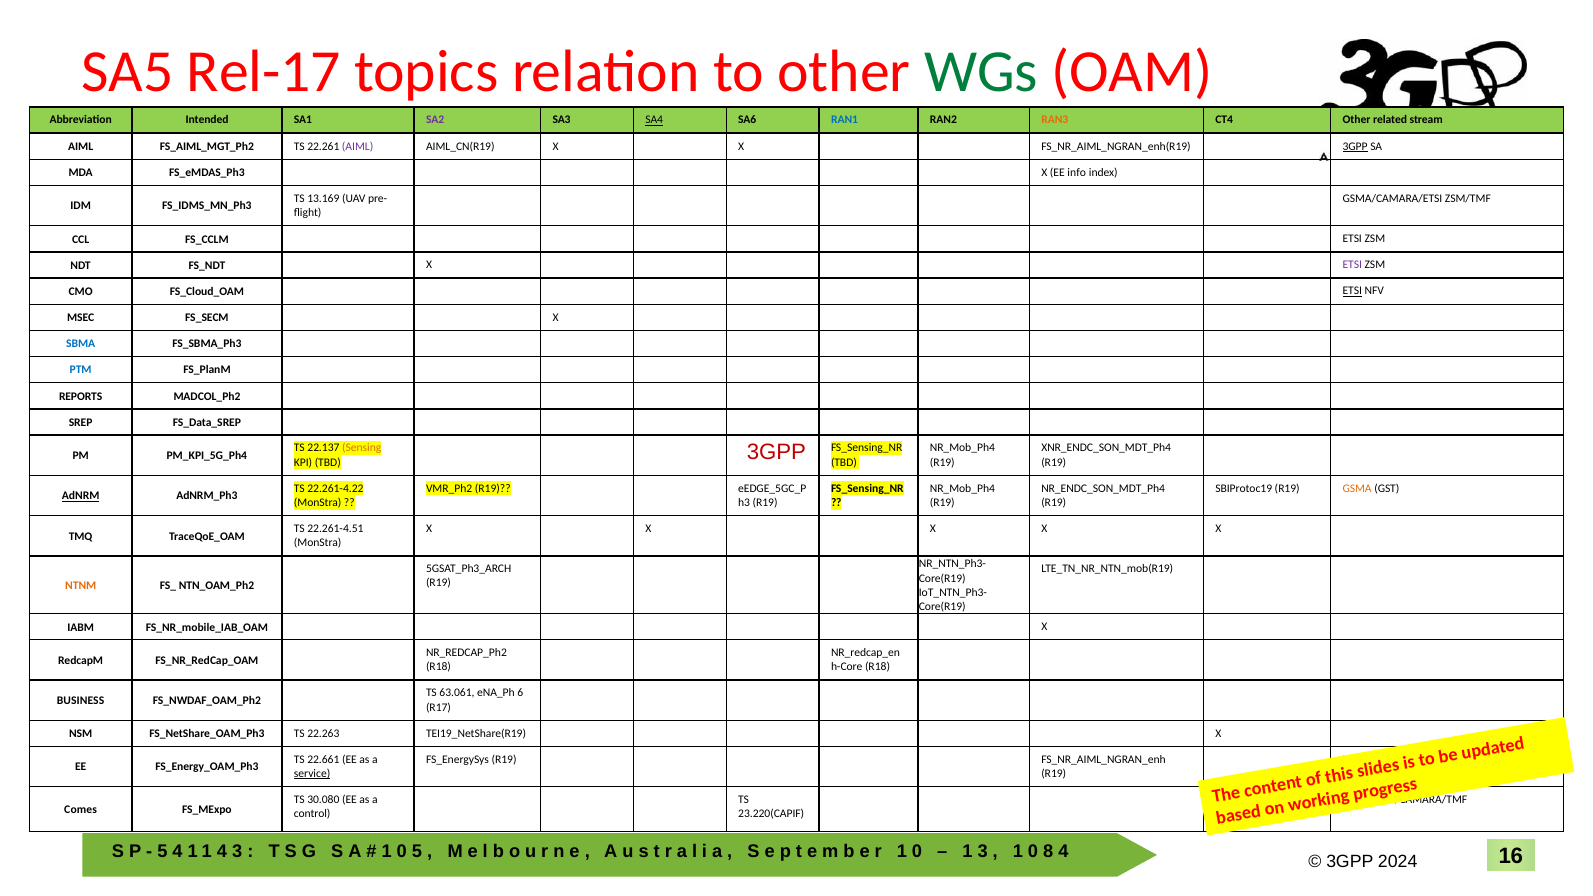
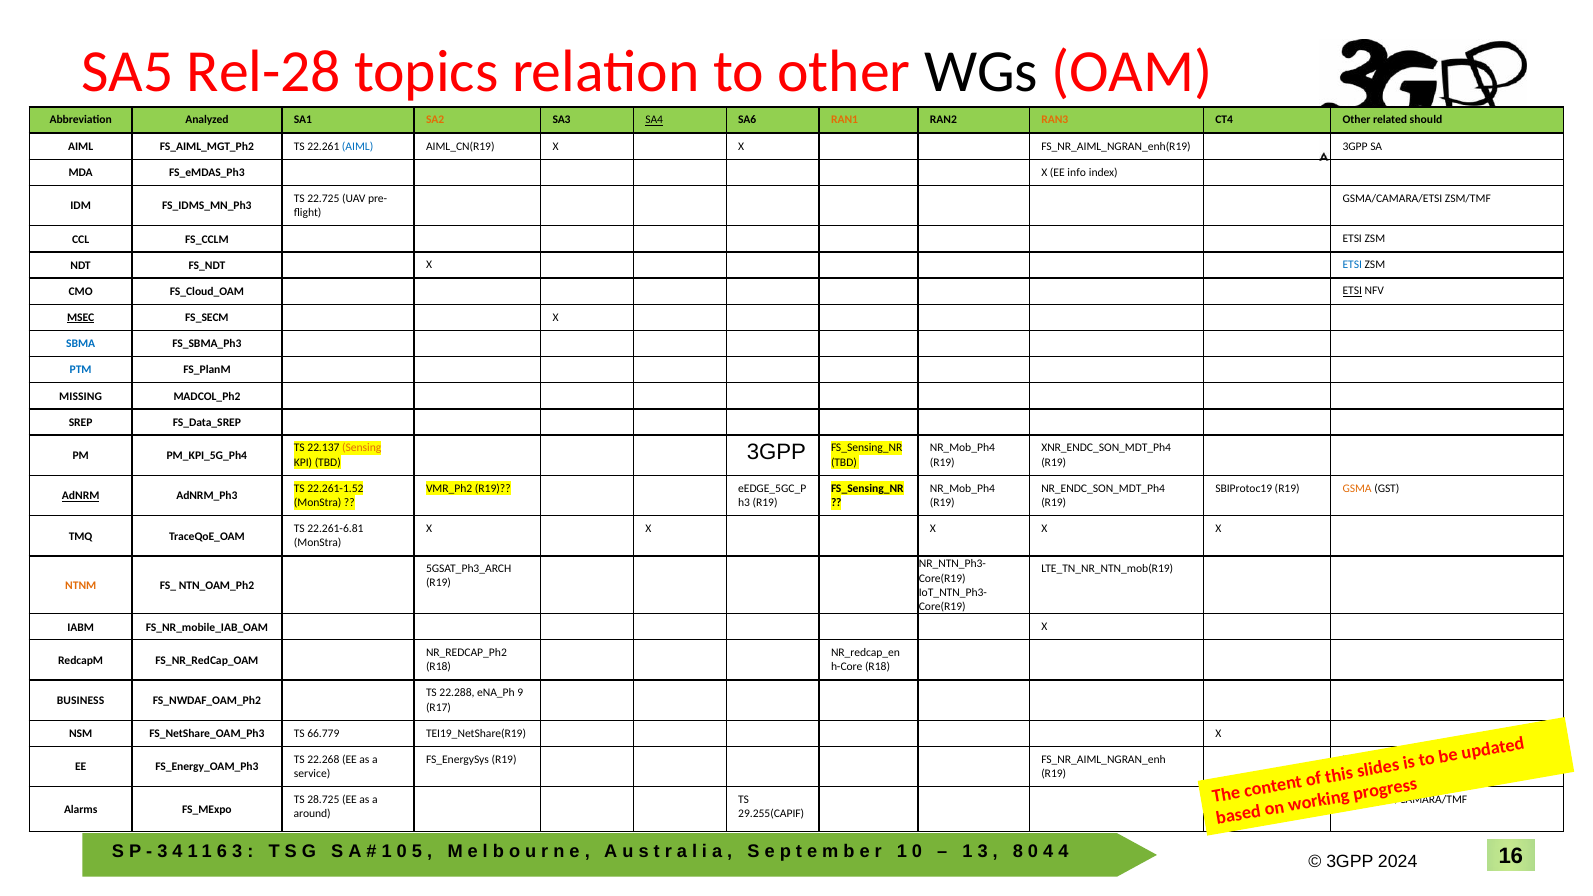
Rel-17: Rel-17 -> Rel-28
WGs colour: green -> black
Intended: Intended -> Analyzed
SA2 colour: purple -> orange
RAN1 colour: blue -> orange
stream: stream -> should
AIML at (358, 146) colour: purple -> blue
3GPP at (1355, 146) underline: present -> none
13.169: 13.169 -> 22.725
ETSI at (1352, 265) colour: purple -> blue
MSEC underline: none -> present
REPORTS: REPORTS -> MISSING
3GPP at (776, 452) colour: red -> black
22.261-4.22: 22.261-4.22 -> 22.261-1.52
22.261-4.51: 22.261-4.51 -> 22.261-6.81
63.061: 63.061 -> 22.288
6: 6 -> 9
22.263: 22.263 -> 66.779
22.661: 22.661 -> 22.268
service underline: present -> none
30.080: 30.080 -> 28.725
Comes: Comes -> Alarms
control: control -> around
23.220(CAPIF: 23.220(CAPIF -> 29.255(CAPIF
5 at (162, 851): 5 -> 3
4 at (222, 851): 4 -> 6
1 at (1018, 851): 1 -> 8
8 at (1048, 851): 8 -> 4
